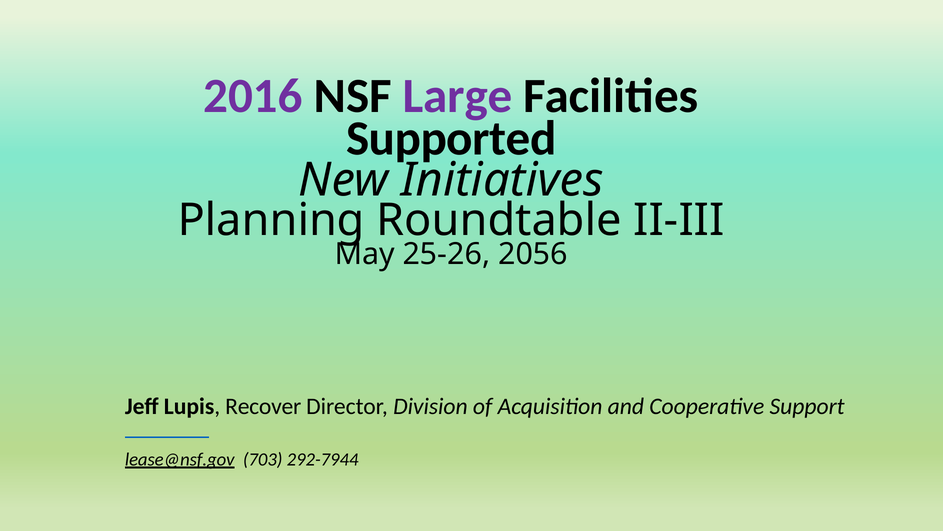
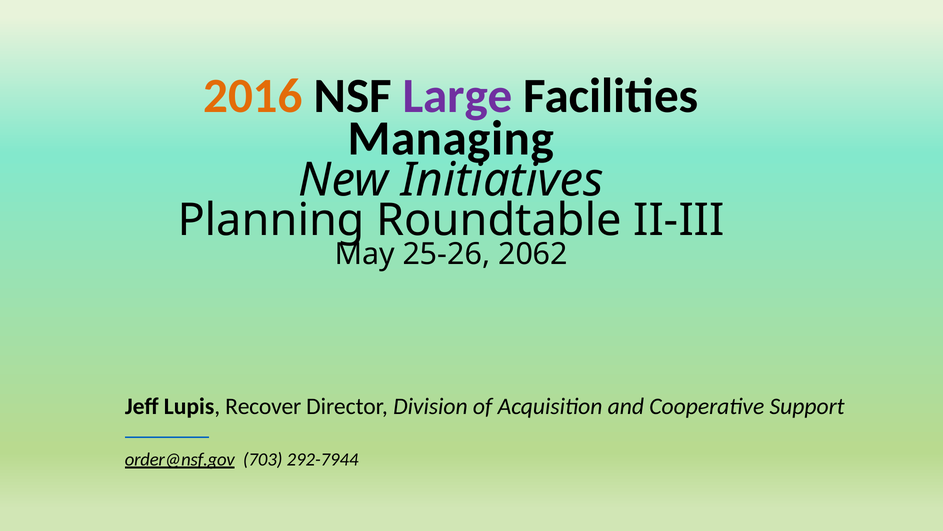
2016 colour: purple -> orange
Supported: Supported -> Managing
2056: 2056 -> 2062
lease@nsf.gov: lease@nsf.gov -> order@nsf.gov
